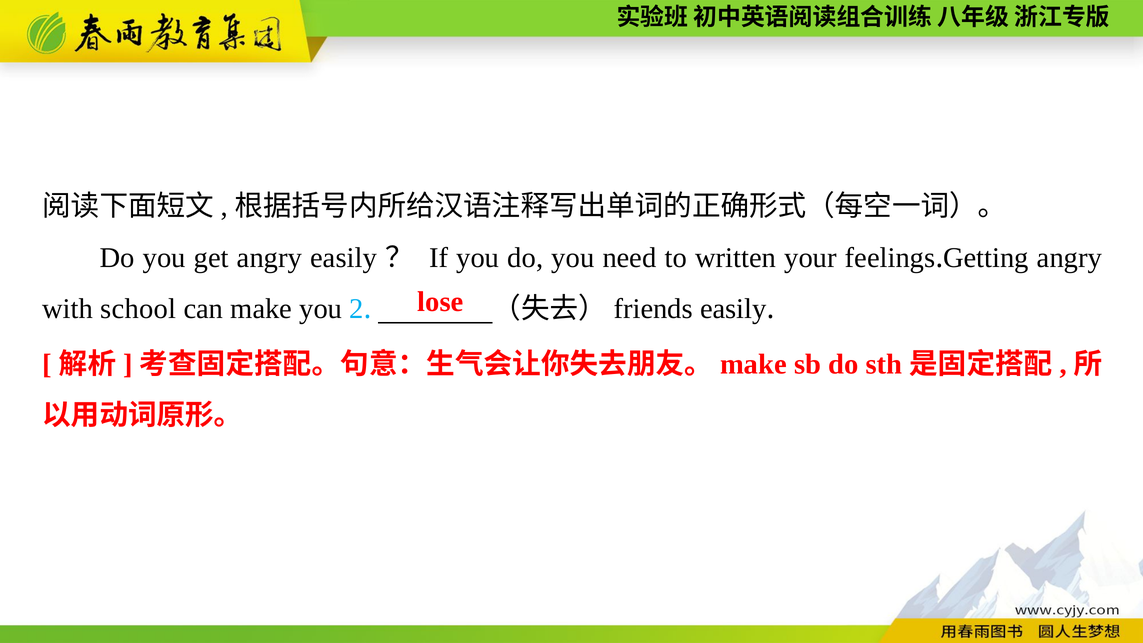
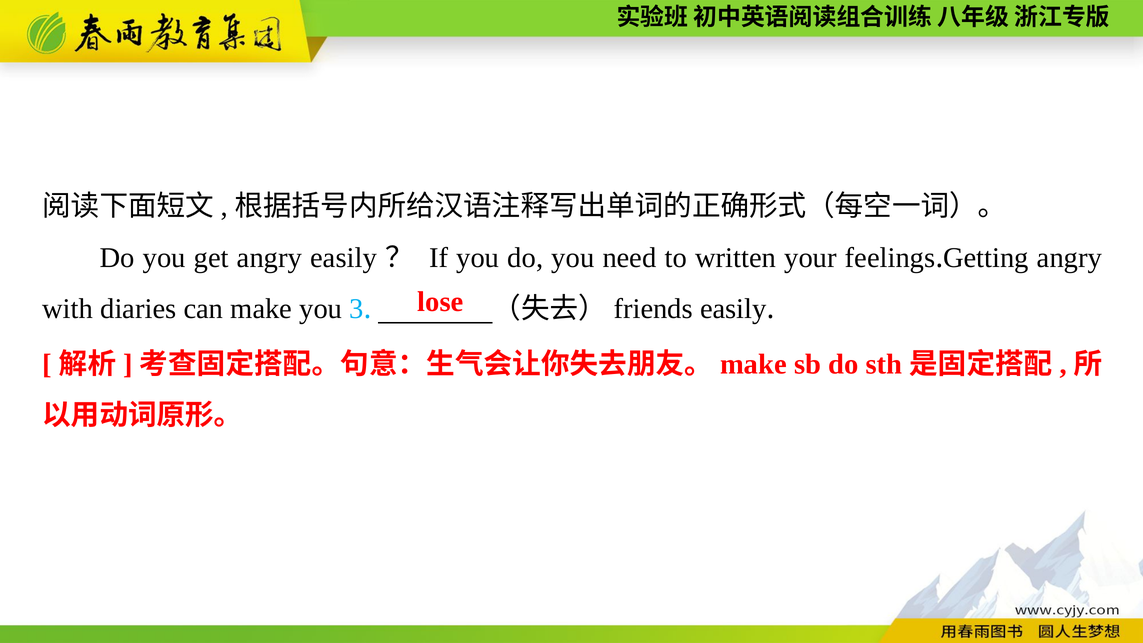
school: school -> diaries
2: 2 -> 3
